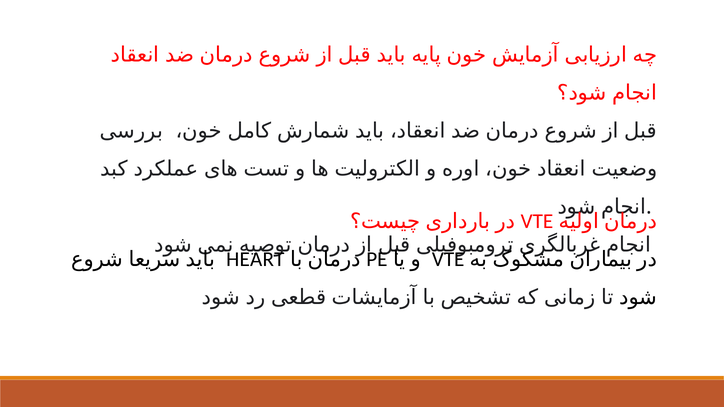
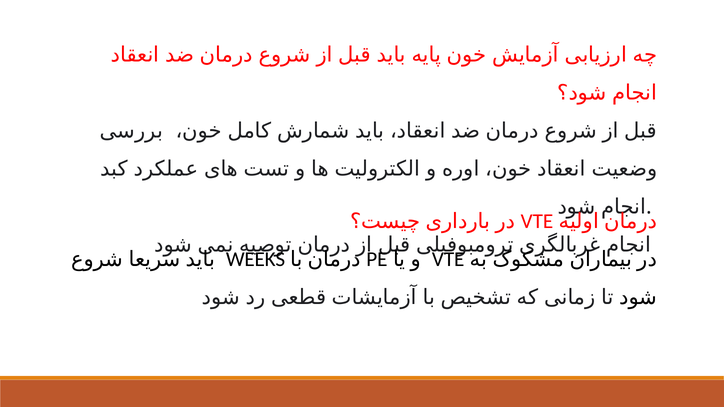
HEART: HEART -> WEEKS
